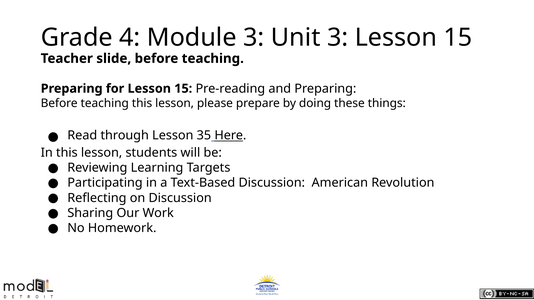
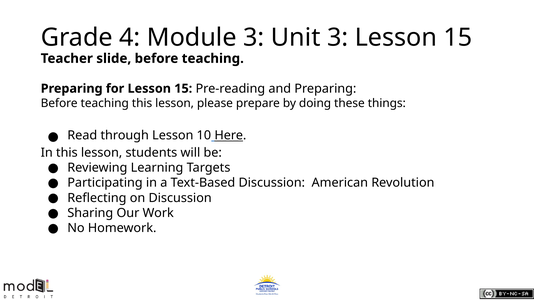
35: 35 -> 10
